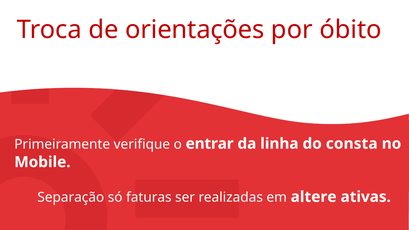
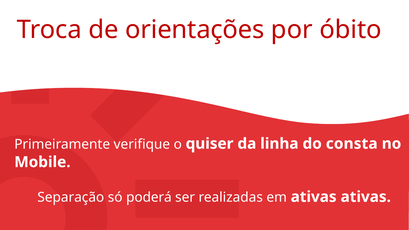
entrar: entrar -> quiser
faturas: faturas -> poderá
em altere: altere -> ativas
